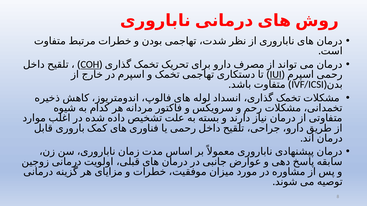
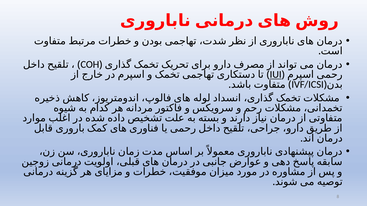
COH underline: present -> none
